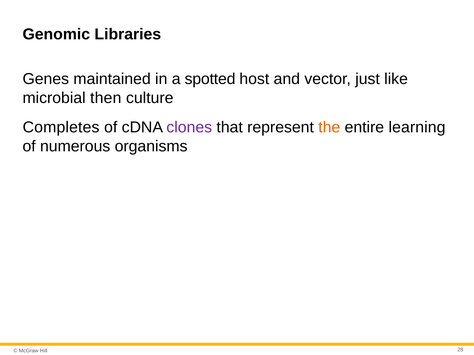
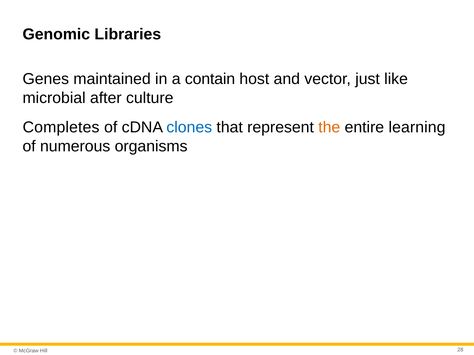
spotted: spotted -> contain
then: then -> after
clones colour: purple -> blue
